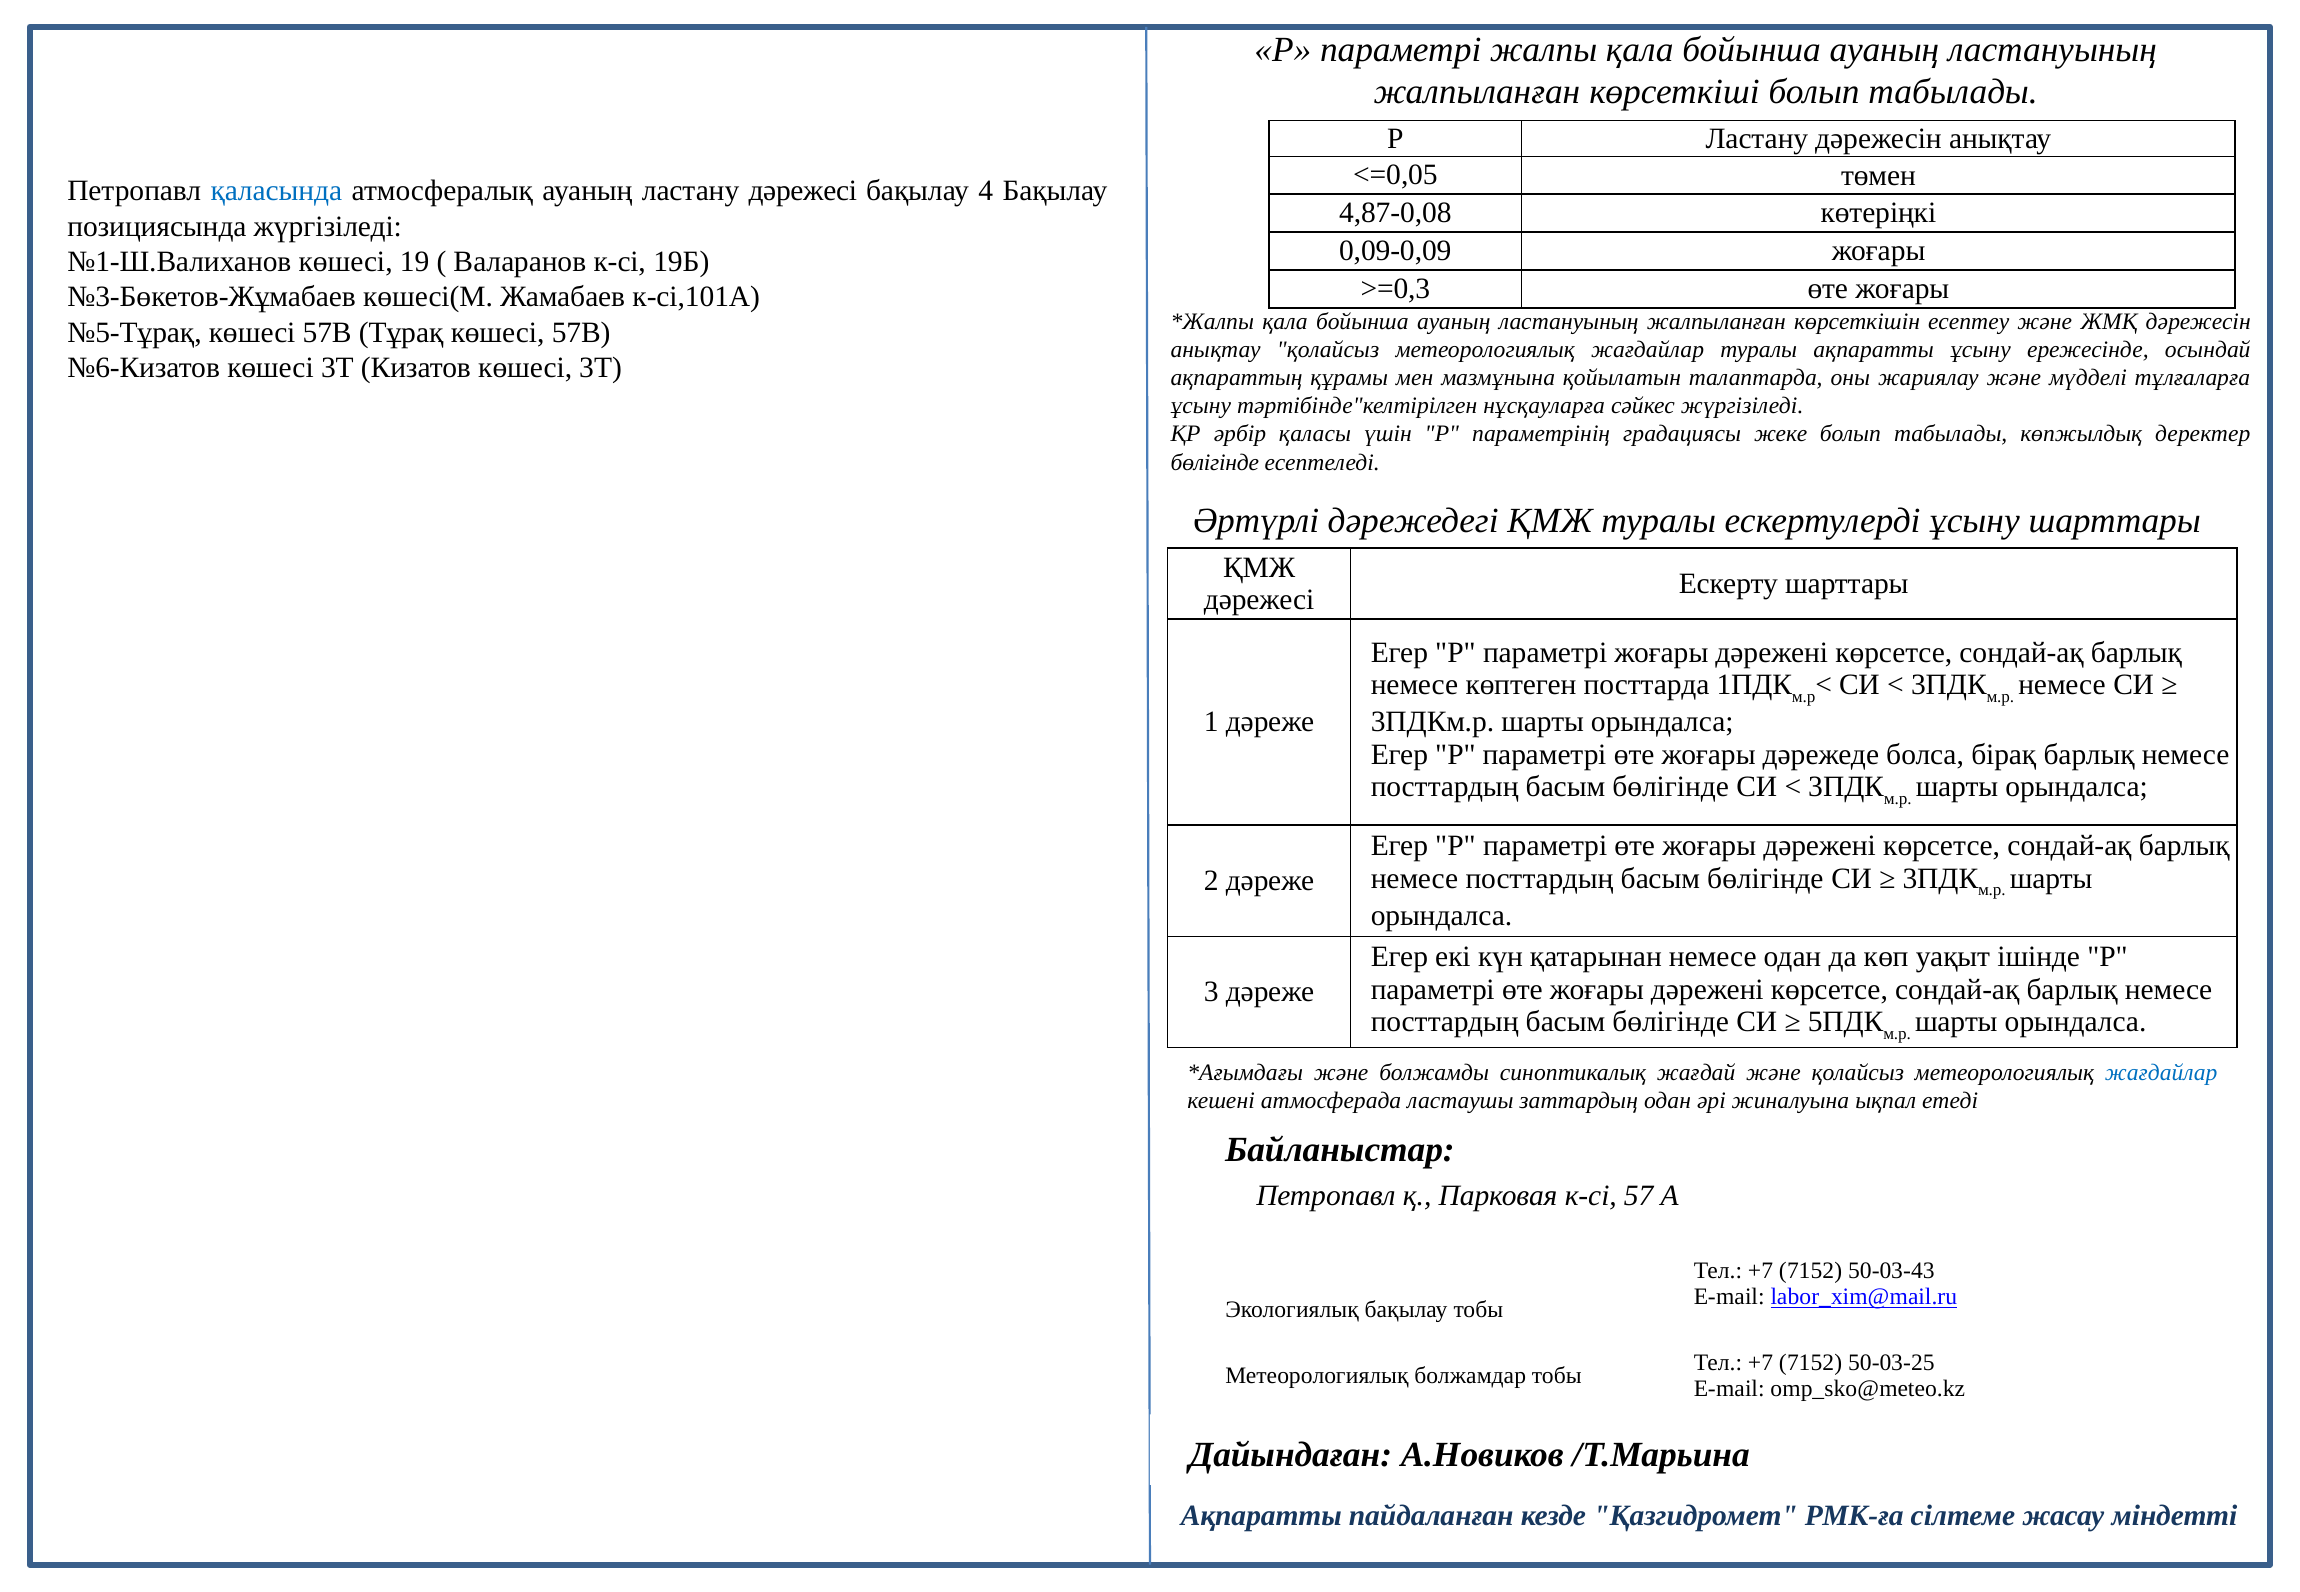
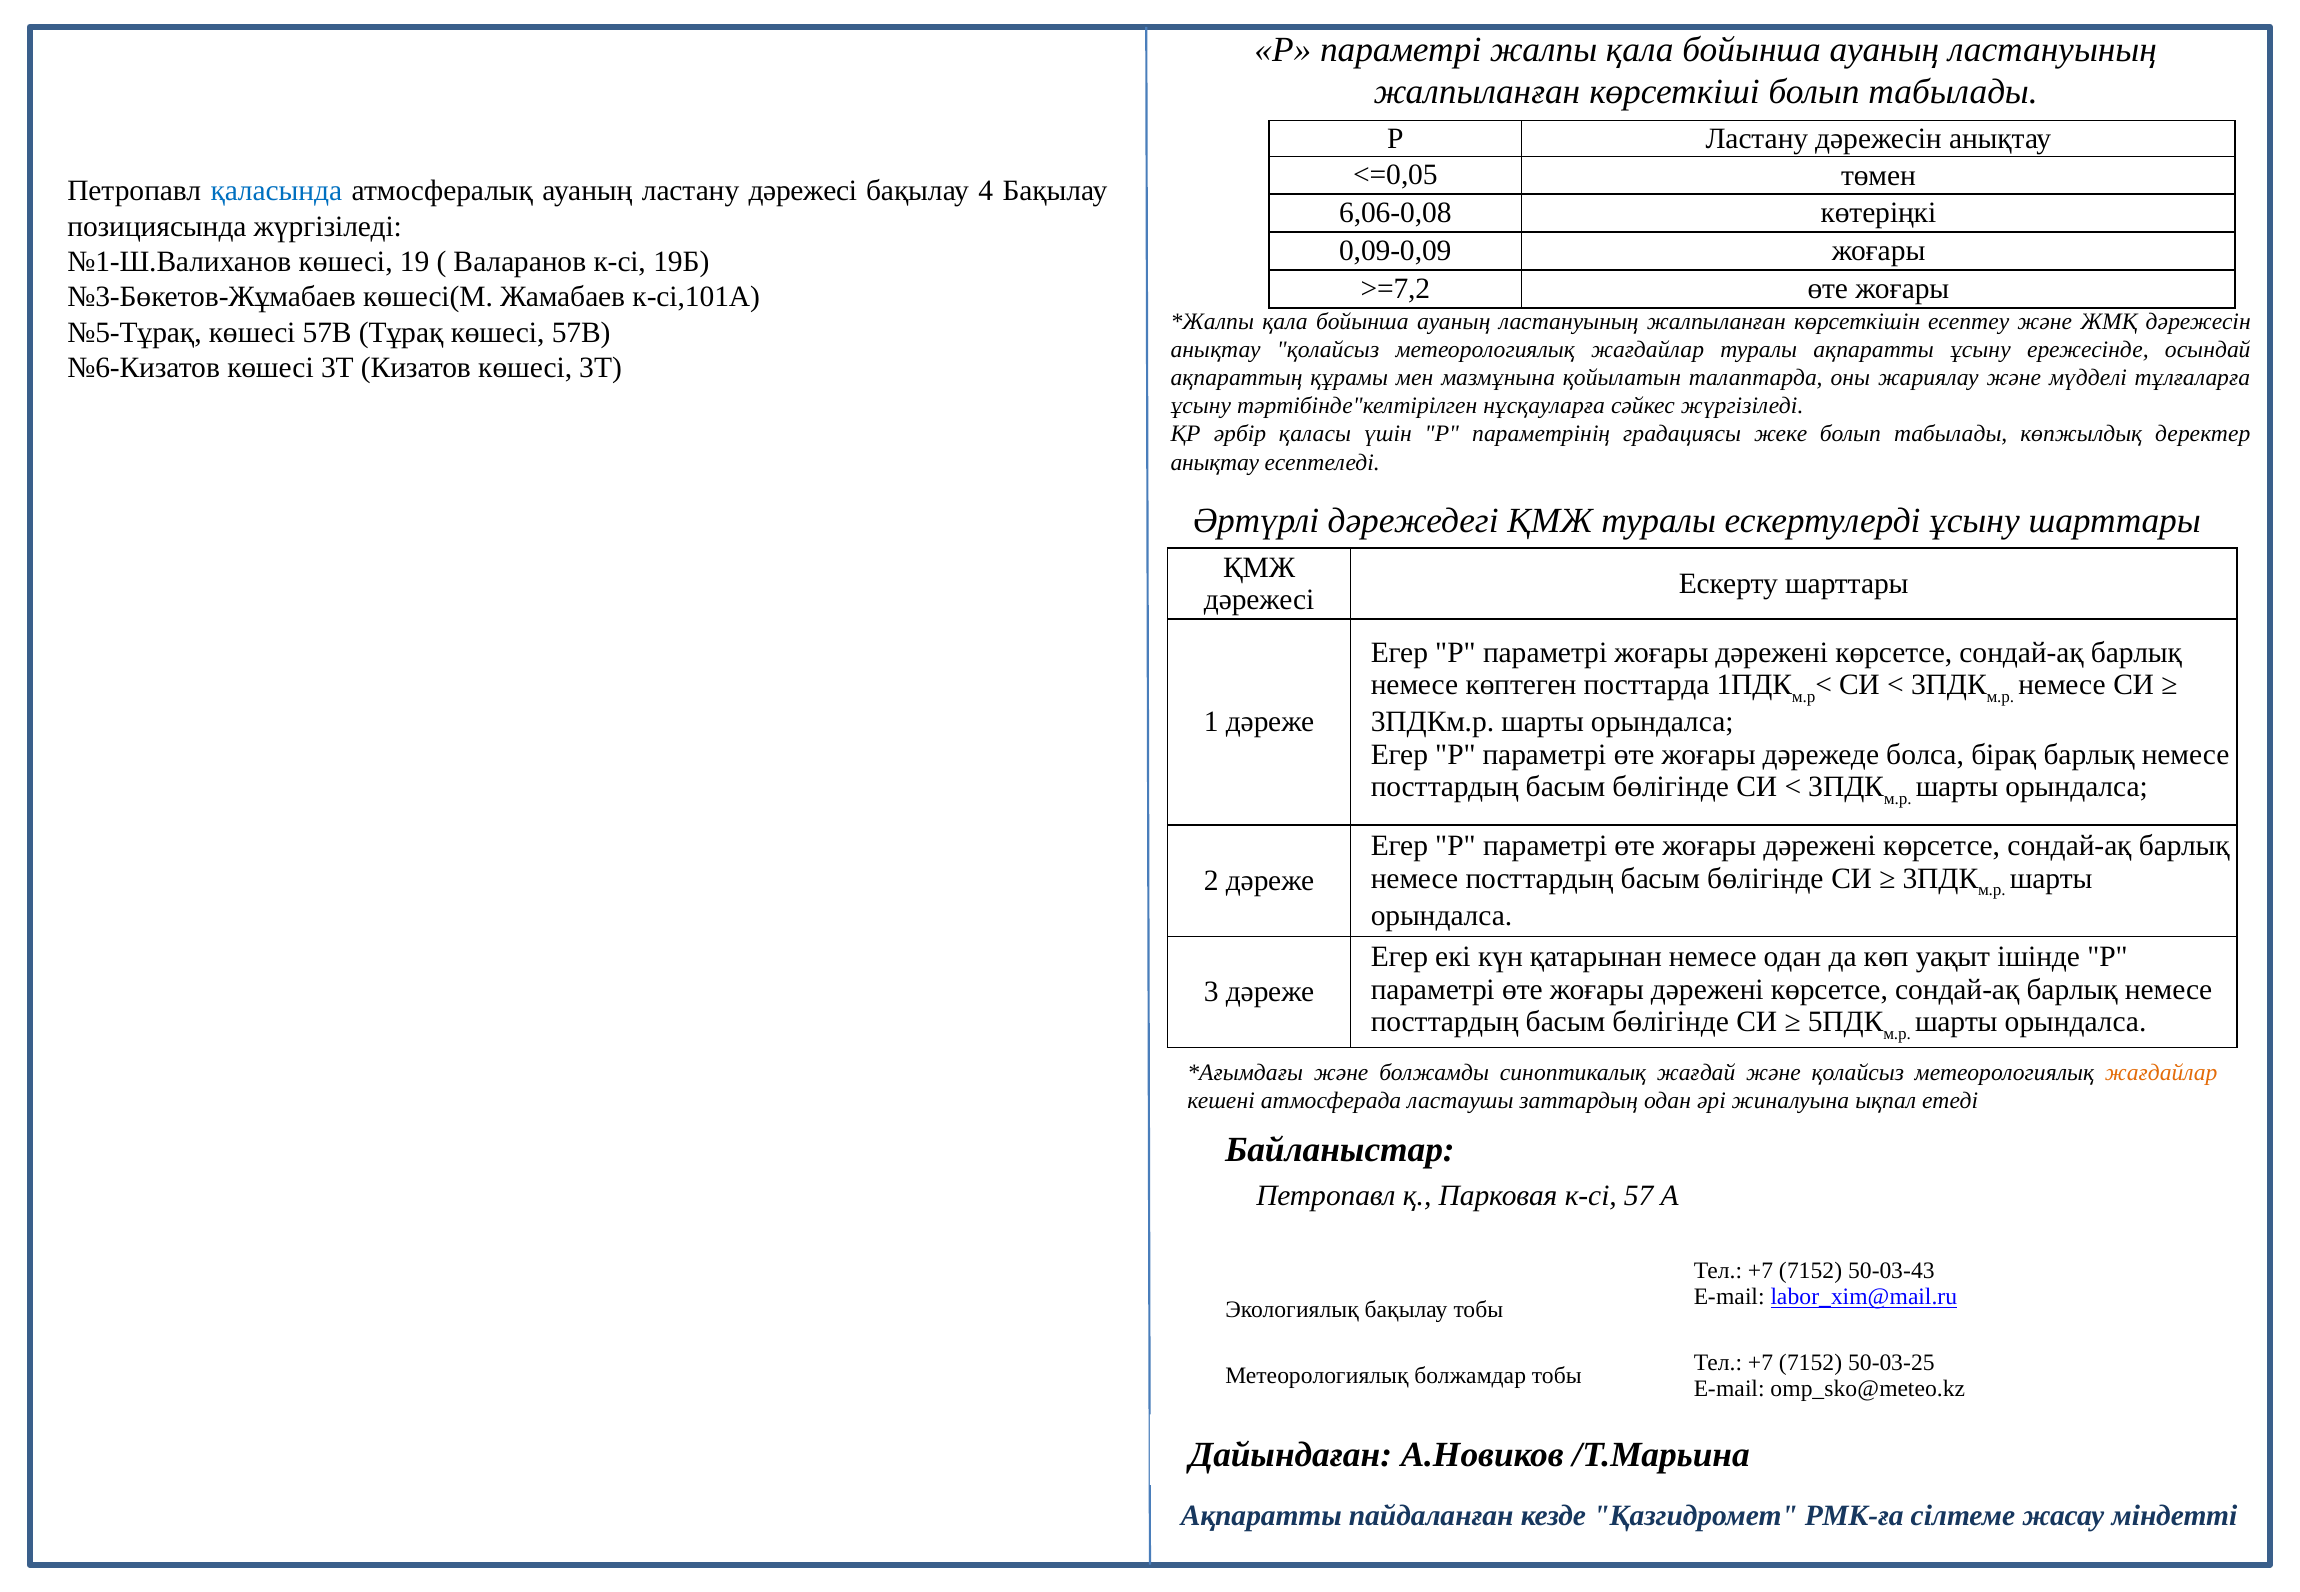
4,87-0,08: 4,87-0,08 -> 6,06-0,08
>=0,3: >=0,3 -> >=7,2
бөлігінде at (1215, 463): бөлігінде -> анықтау
жағдайлар at (2161, 1073) colour: blue -> orange
